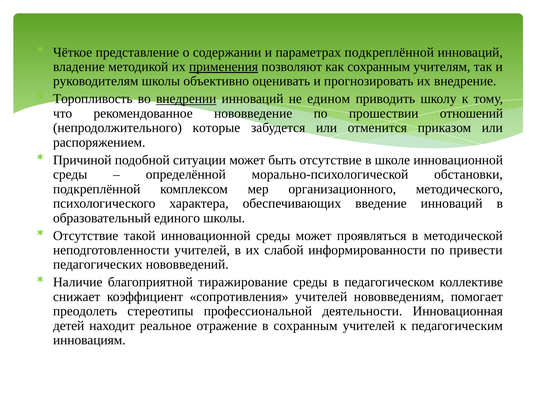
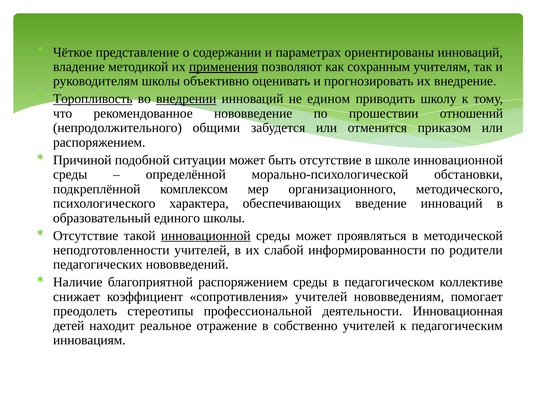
параметрах подкреплённой: подкреплённой -> ориентированы
Торопливость underline: none -> present
которые: которые -> общими
инновационной at (206, 236) underline: none -> present
привести: привести -> родители
благоприятной тиражирование: тиражирование -> распоряжением
в сохранным: сохранным -> собственно
